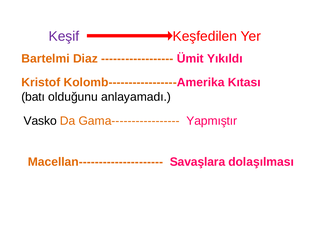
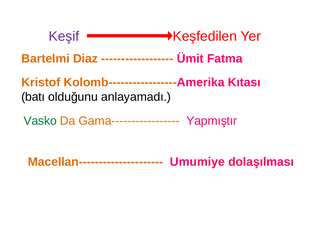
Yıkıldı: Yıkıldı -> Fatma
Vasko colour: black -> green
Savaşlara: Savaşlara -> Umumiye
